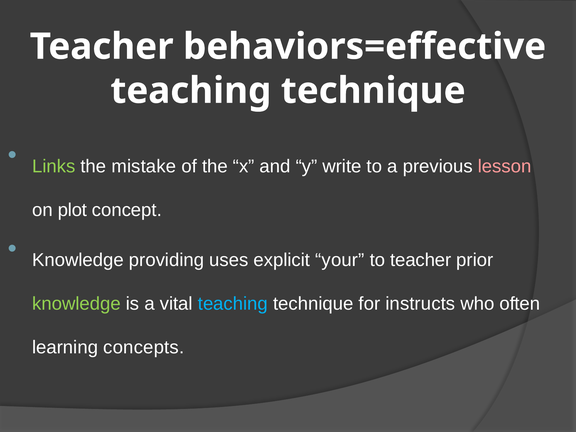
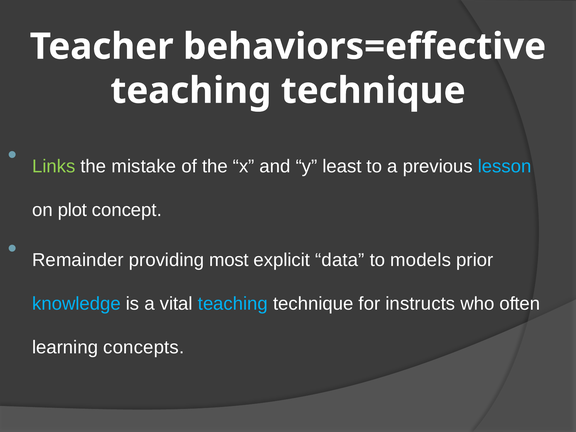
write: write -> least
lesson colour: pink -> light blue
Knowledge at (78, 260): Knowledge -> Remainder
uses: uses -> most
your: your -> data
to teacher: teacher -> models
knowledge at (76, 304) colour: light green -> light blue
